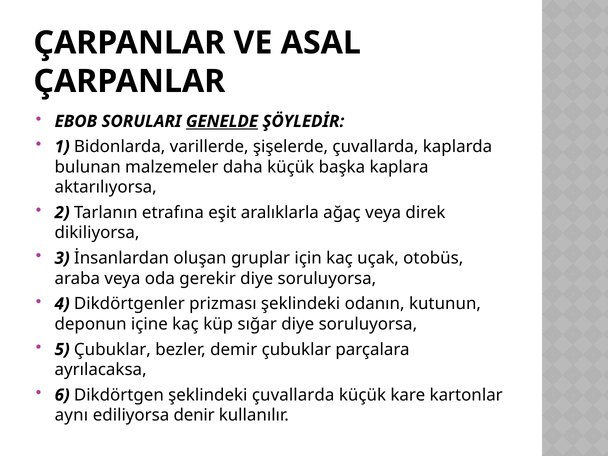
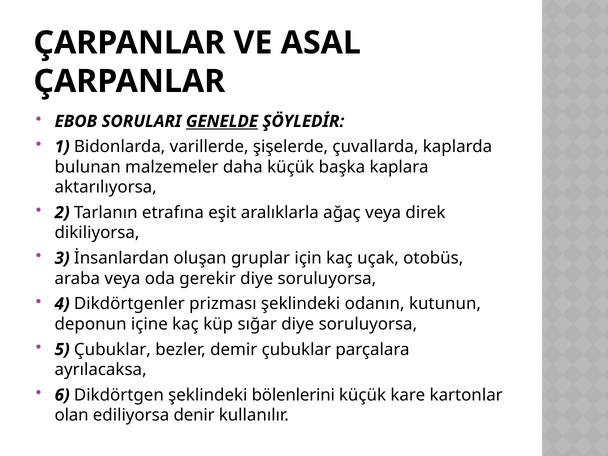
şeklindeki çuvallarda: çuvallarda -> bölenlerini
aynı: aynı -> olan
